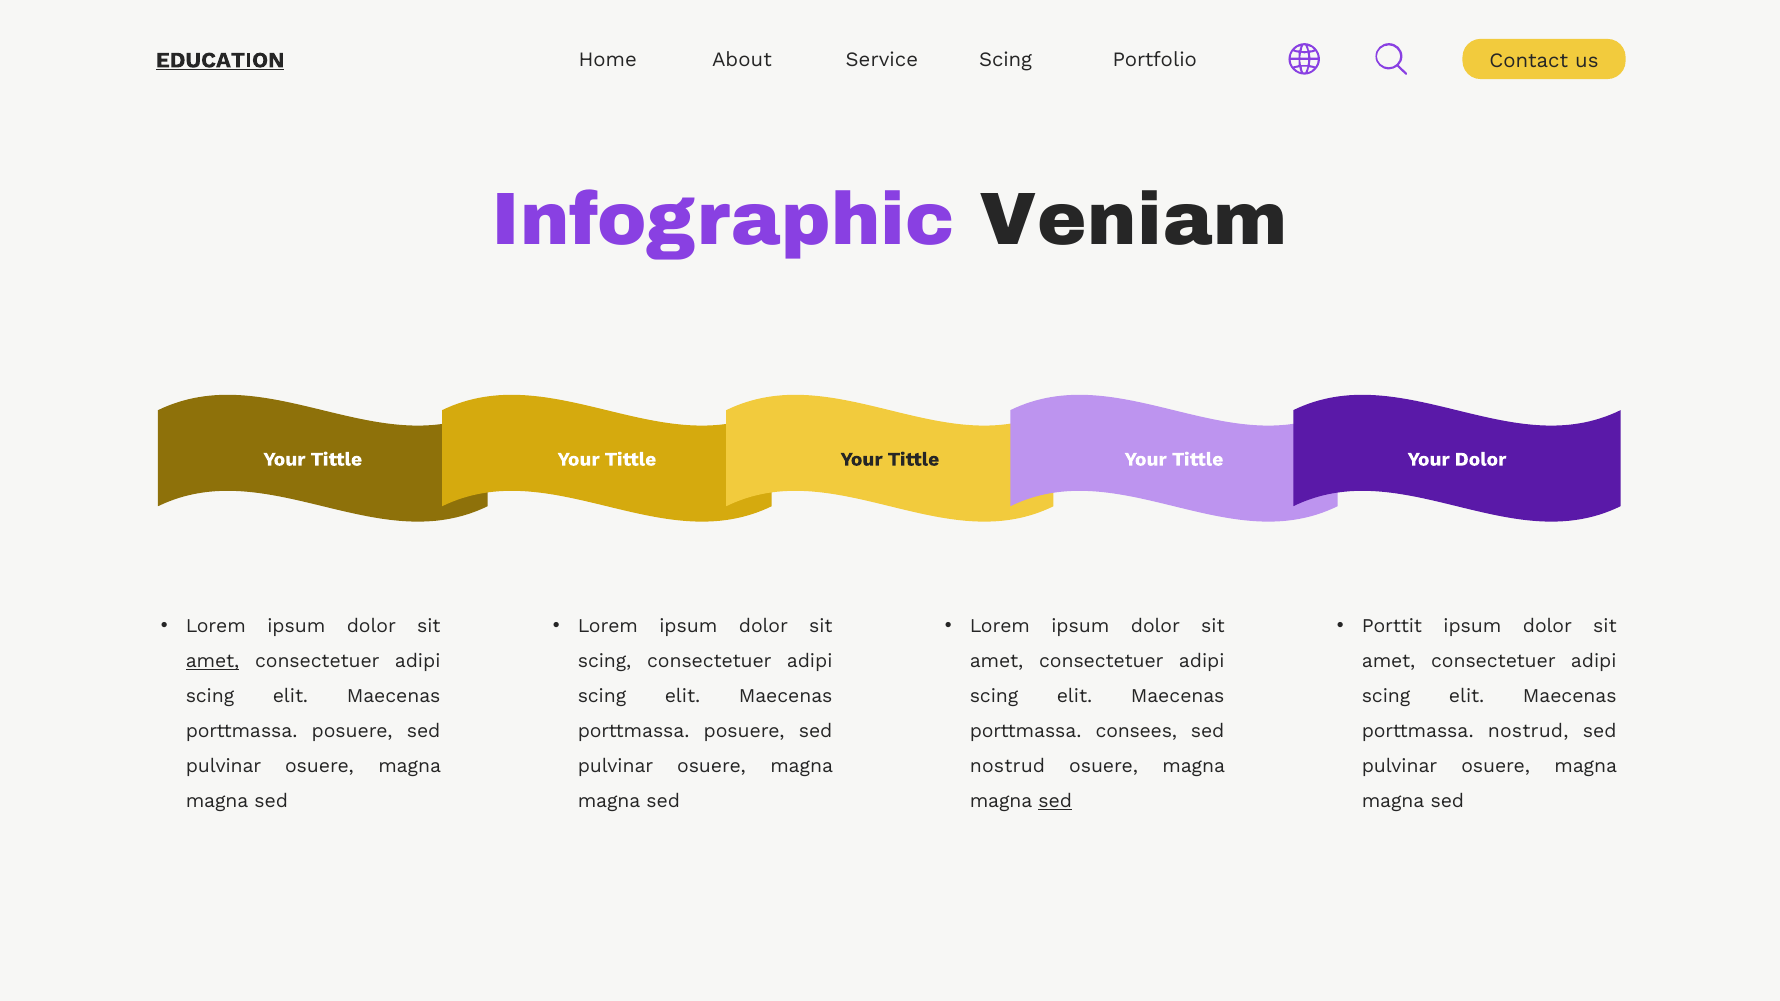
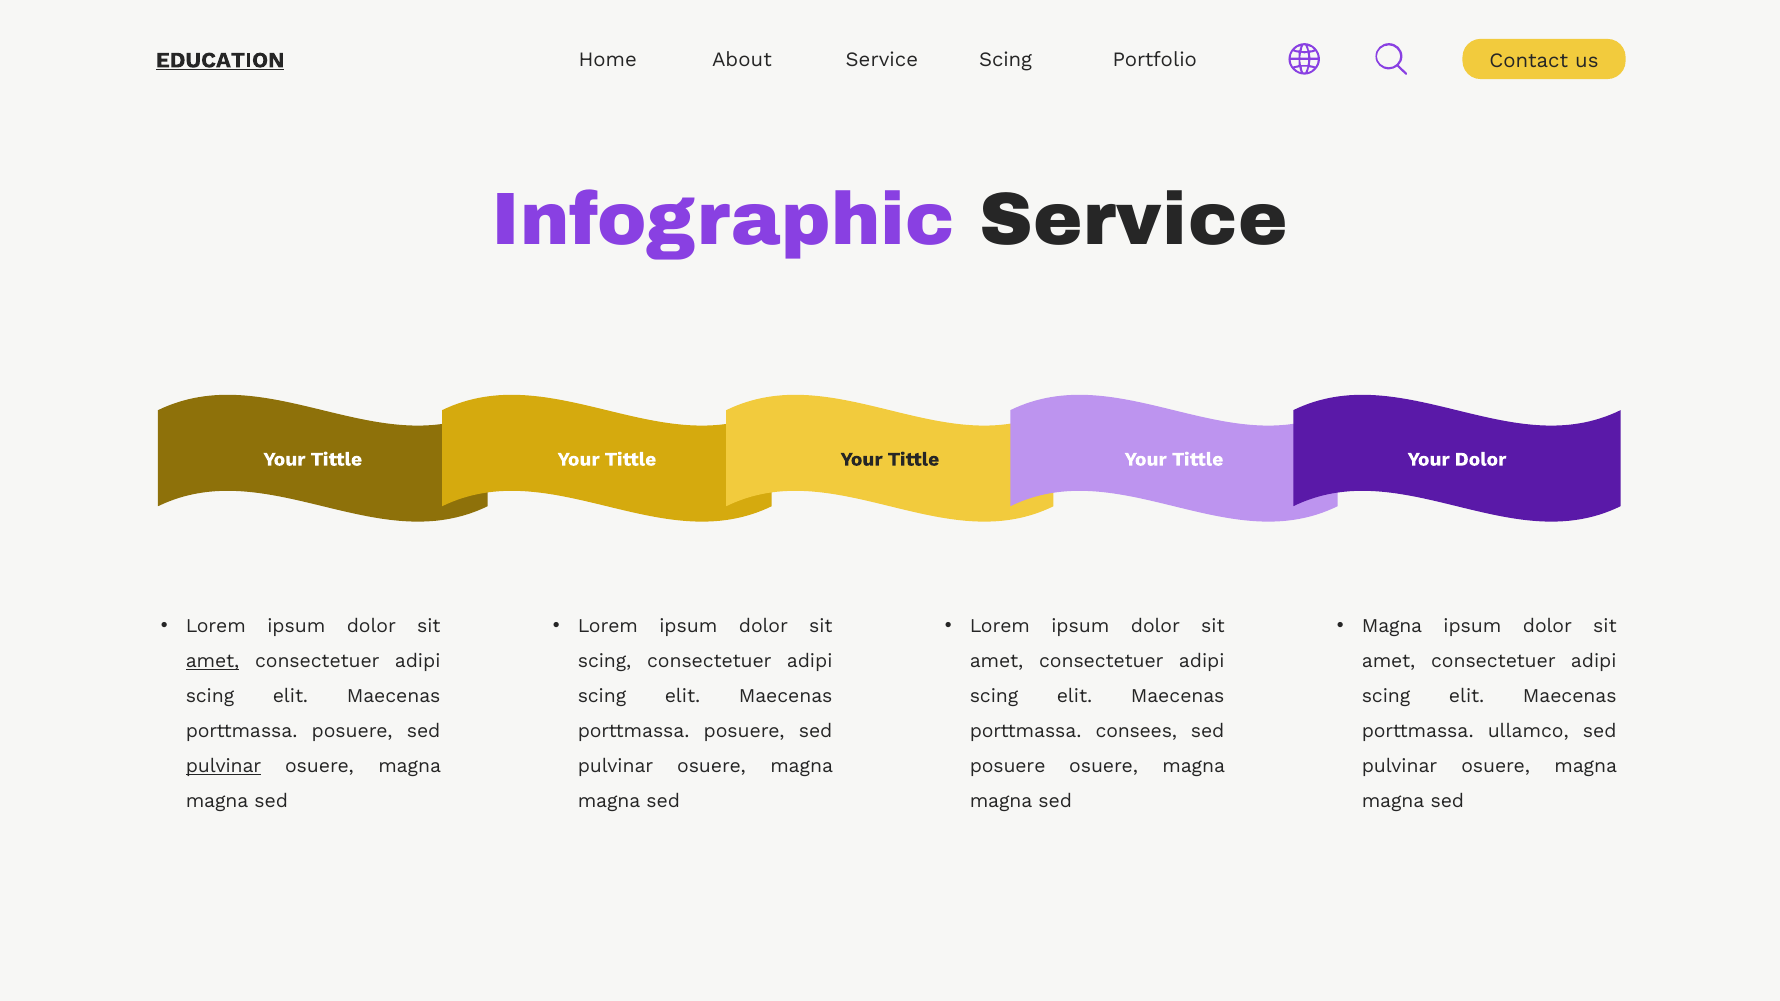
Infographic Veniam: Veniam -> Service
Porttit at (1392, 627): Porttit -> Magna
porttmassa nostrud: nostrud -> ullamco
pulvinar at (224, 767) underline: none -> present
nostrud at (1008, 767): nostrud -> posuere
sed at (1055, 802) underline: present -> none
